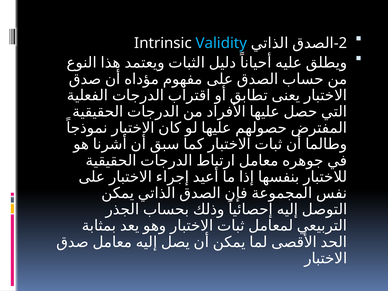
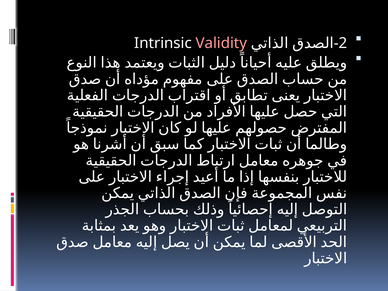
Validity colour: light blue -> pink
